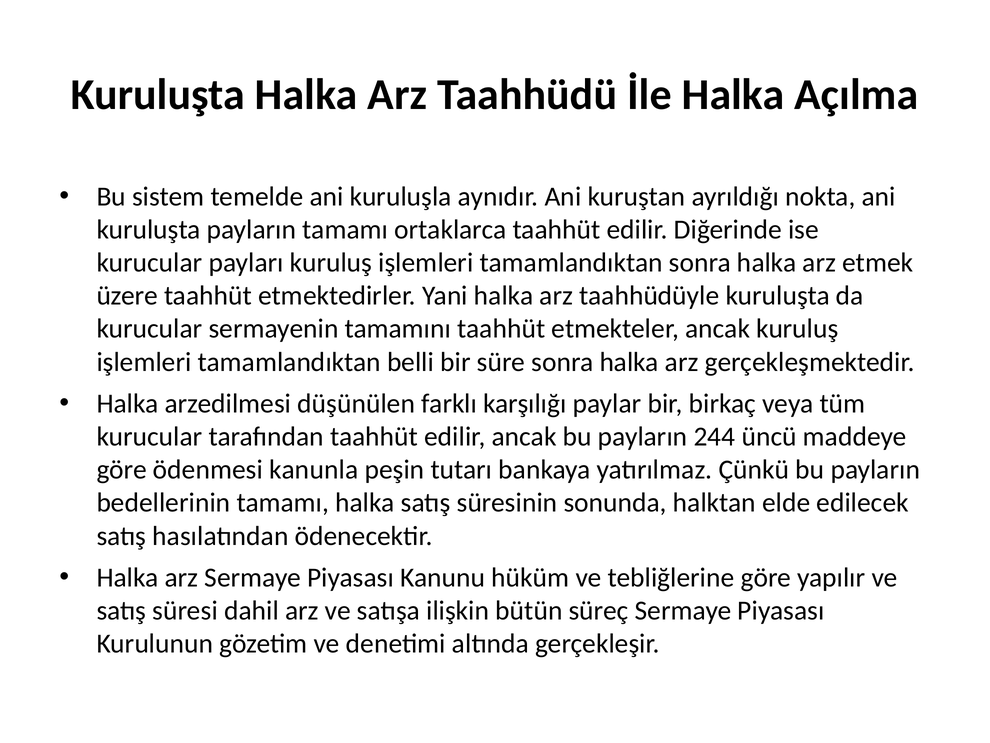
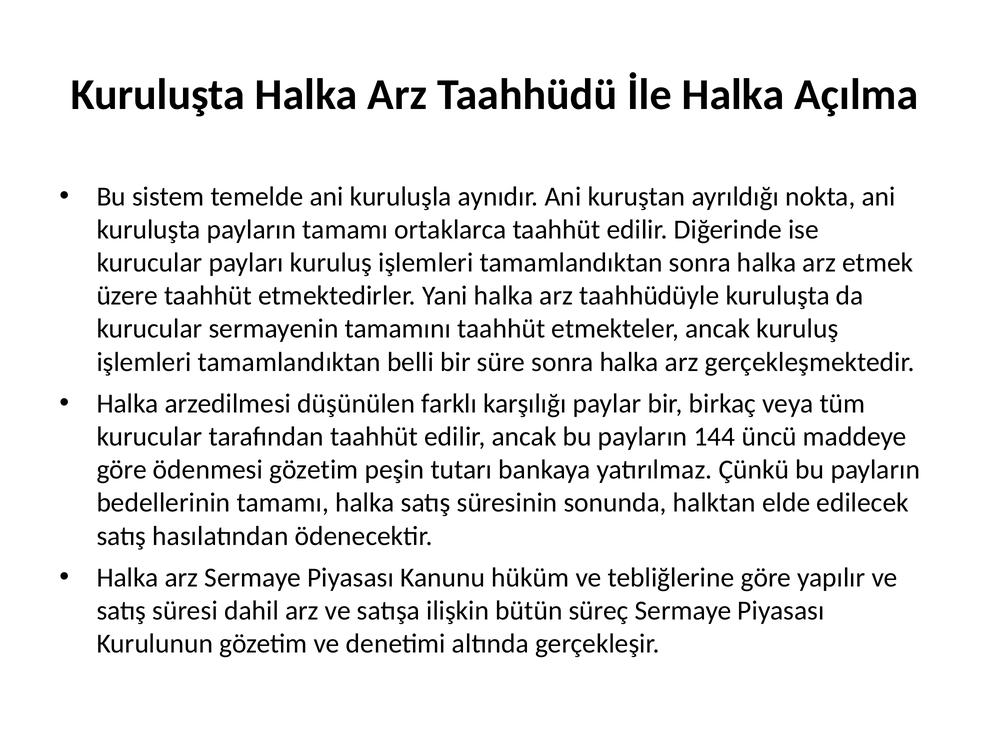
244: 244 -> 144
ödenmesi kanunla: kanunla -> gözetim
